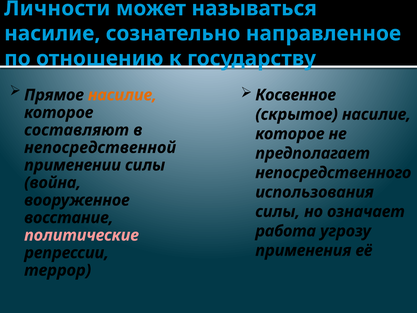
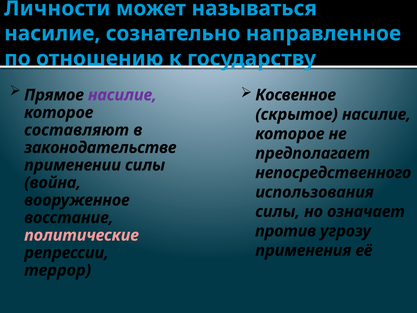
насилие at (122, 95) colour: orange -> purple
непосредственной: непосредственной -> законодательстве
работа: работа -> против
